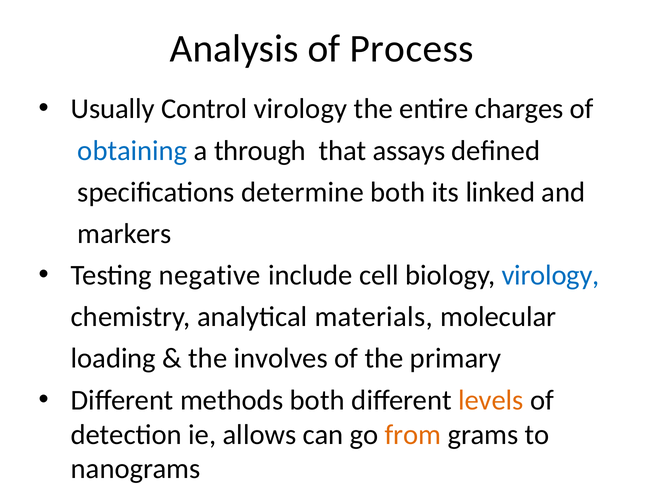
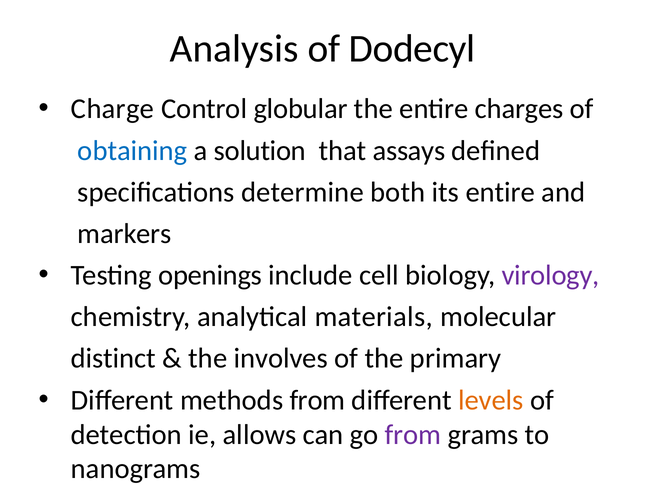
Process: Process -> Dodecyl
Usually: Usually -> Charge
Control virology: virology -> globular
through: through -> solution
its linked: linked -> entire
negative: negative -> openings
virology at (551, 275) colour: blue -> purple
loading: loading -> distinct
methods both: both -> from
from at (413, 434) colour: orange -> purple
